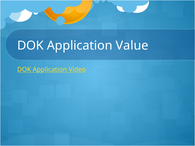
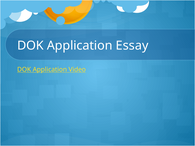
Value: Value -> Essay
